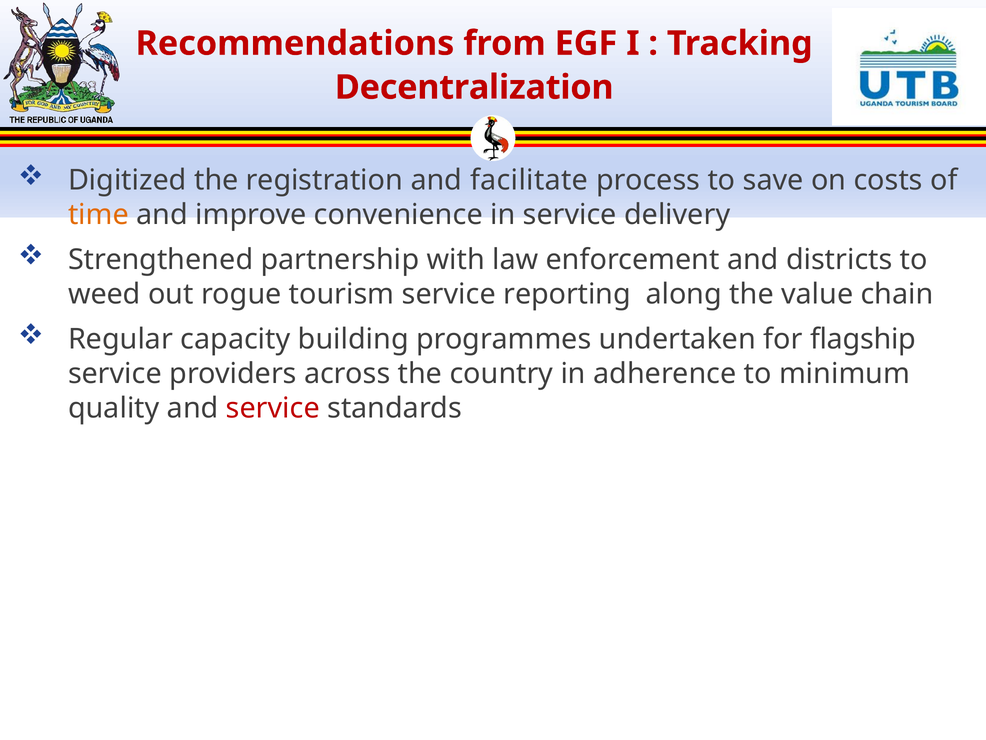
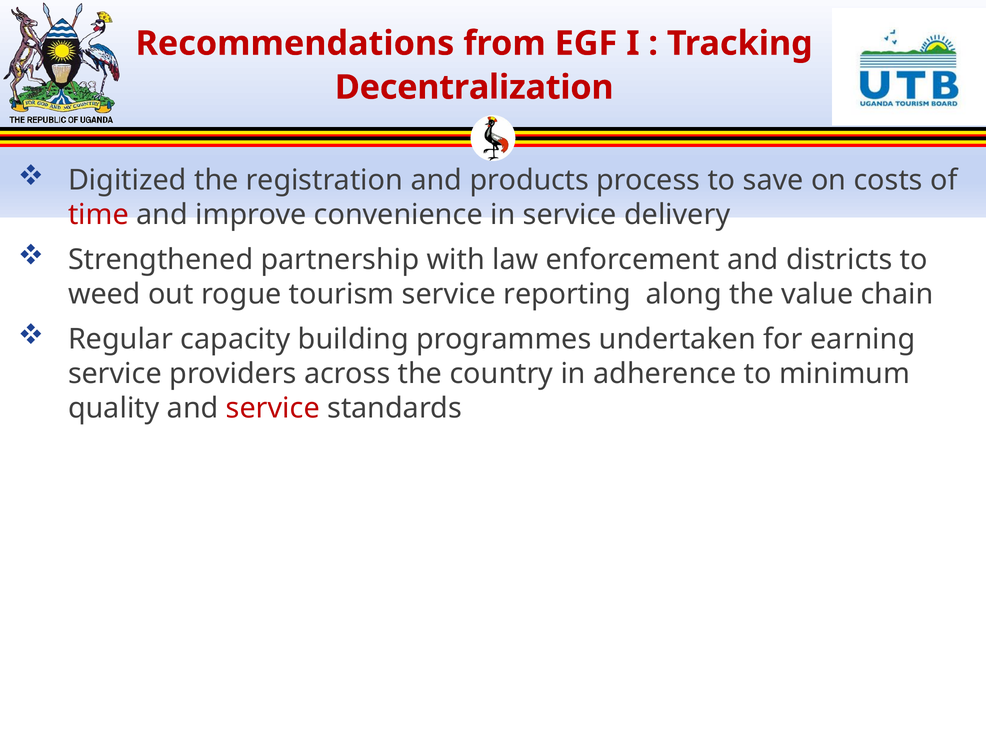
facilitate: facilitate -> products
time colour: orange -> red
flagship: flagship -> earning
